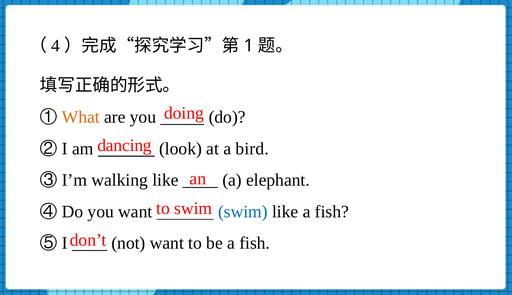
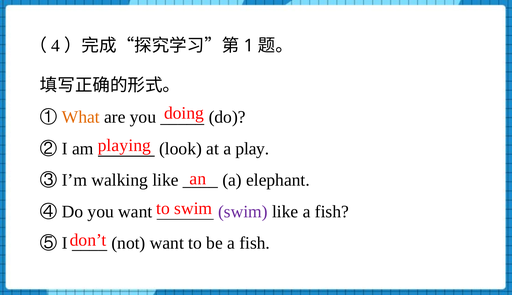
dancing: dancing -> playing
bird: bird -> play
swim at (243, 212) colour: blue -> purple
